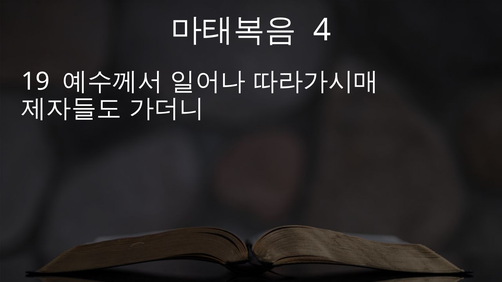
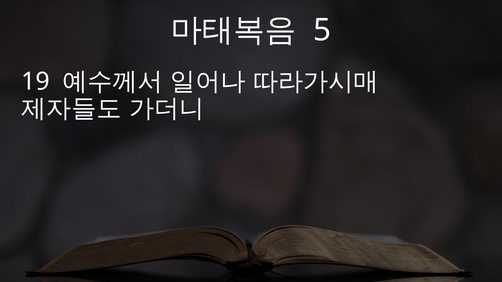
4: 4 -> 5
